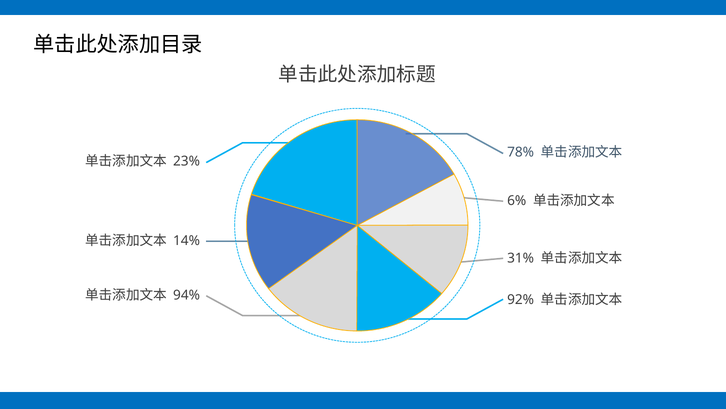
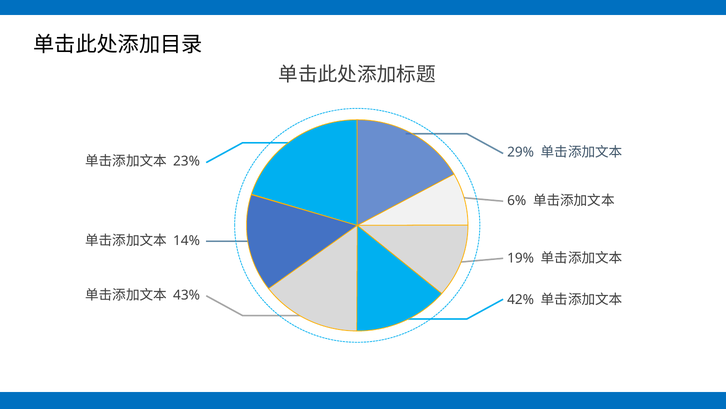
78%: 78% -> 29%
31%: 31% -> 19%
94%: 94% -> 43%
92%: 92% -> 42%
